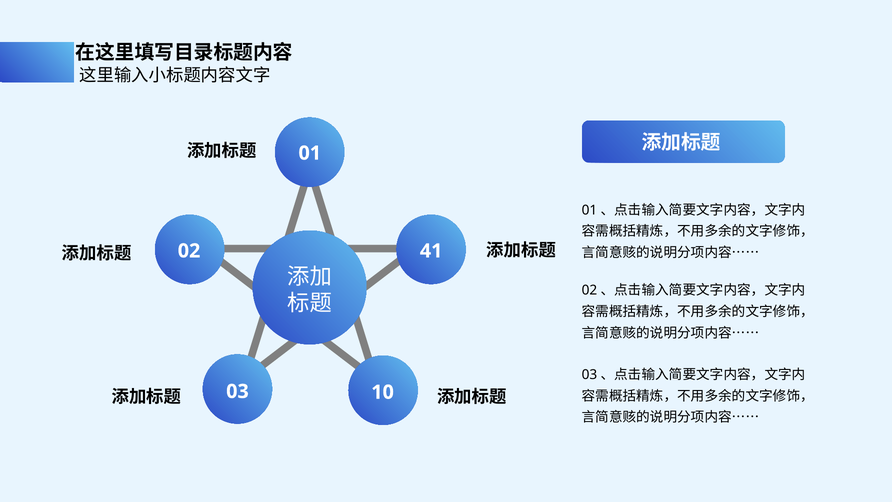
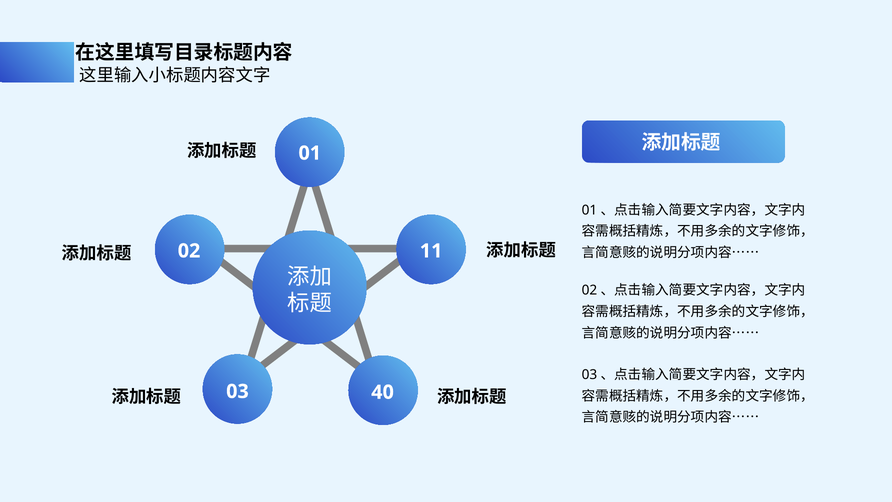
41: 41 -> 11
10: 10 -> 40
